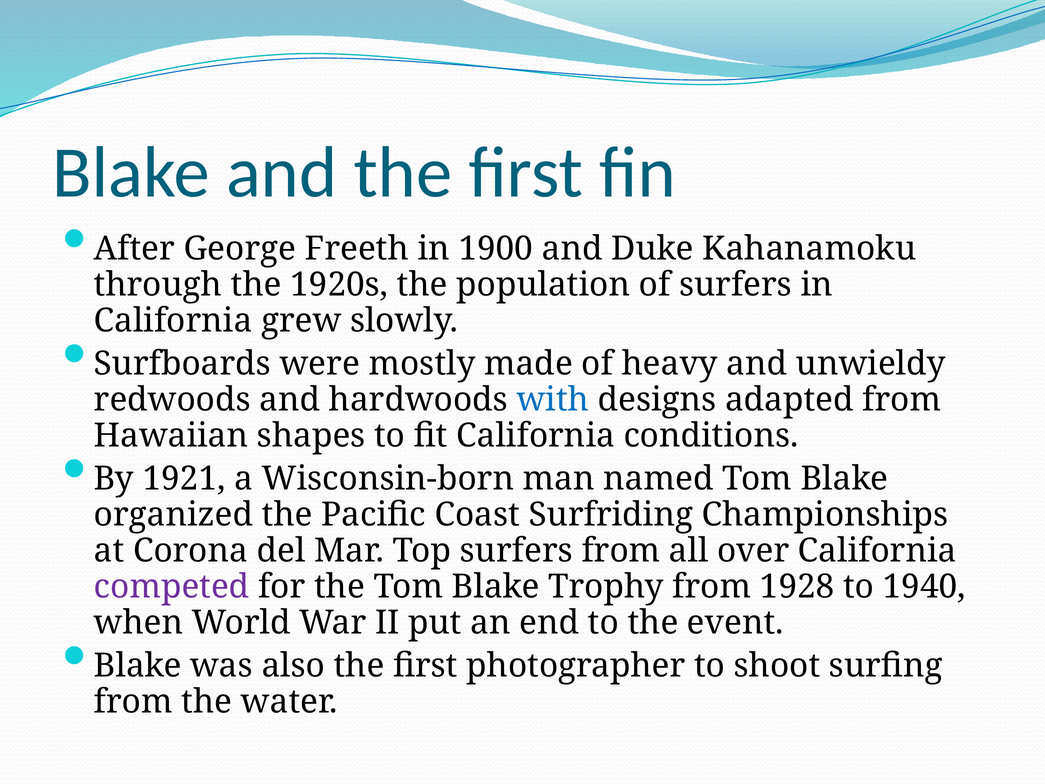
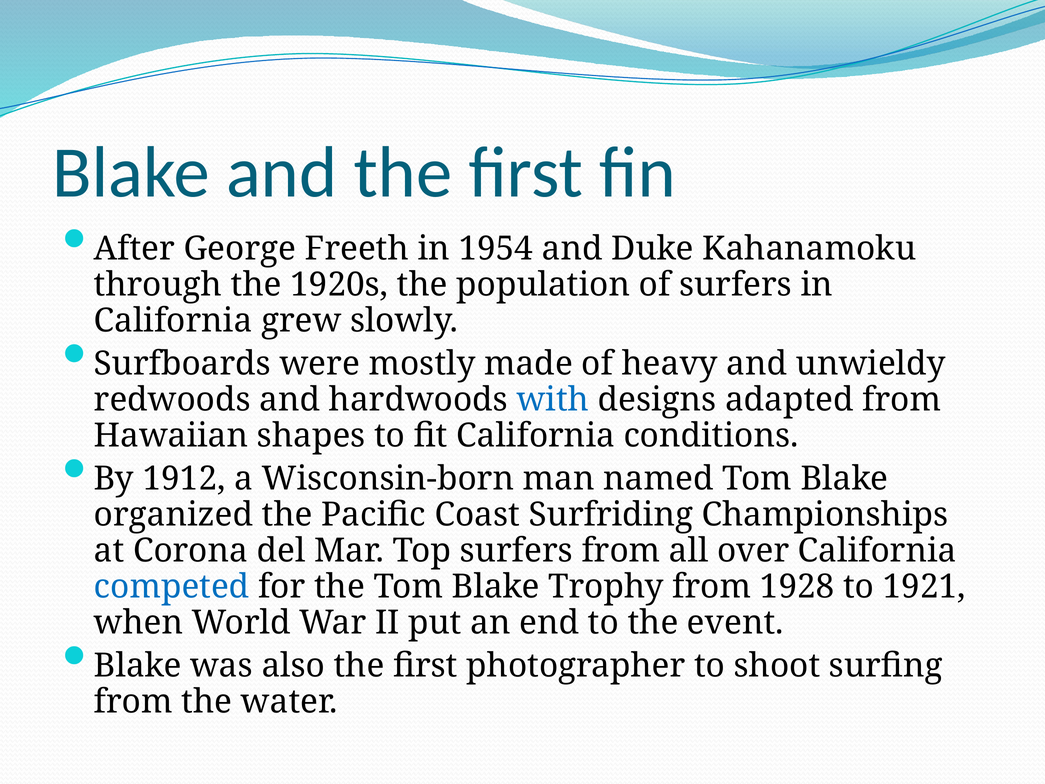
1900: 1900 -> 1954
1921: 1921 -> 1912
competed colour: purple -> blue
1940: 1940 -> 1921
